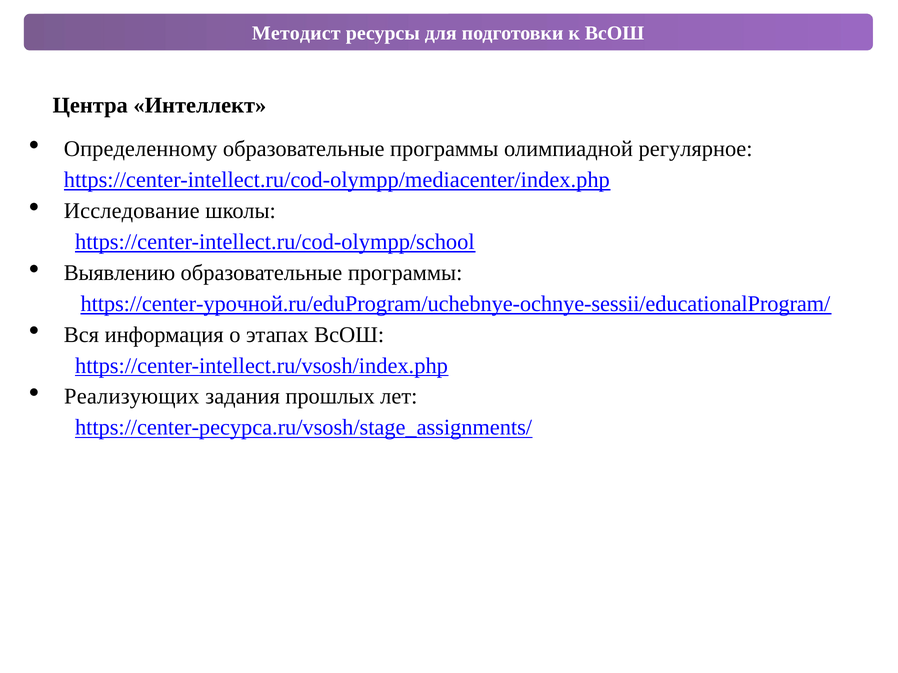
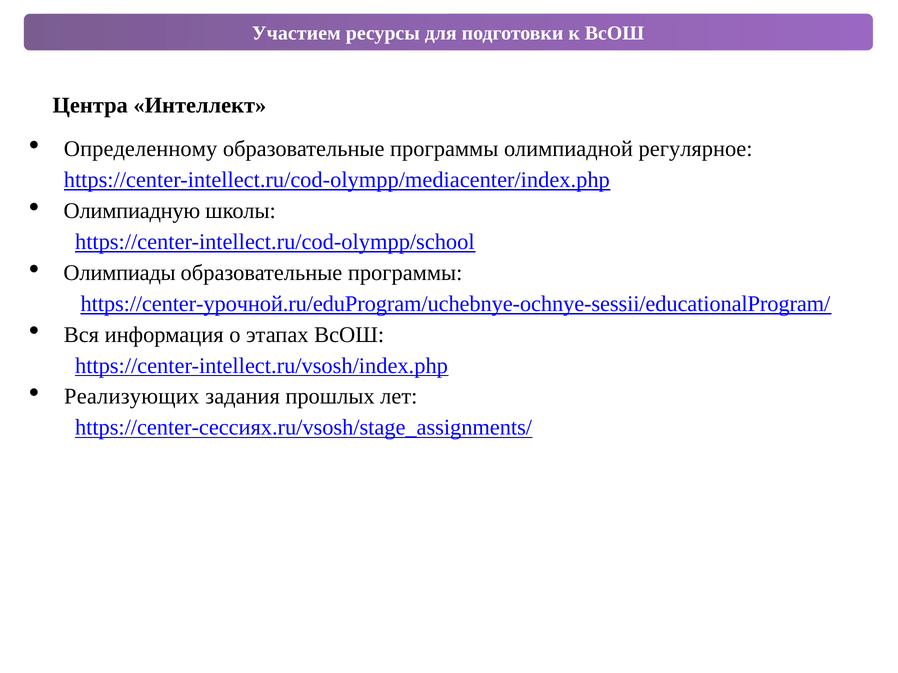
Методист: Методист -> Участием
Исследование: Исследование -> Олимпиадную
Выявлению: Выявлению -> Олимпиады
https://center-ресурса.ru/vsosh/stage_assignments/: https://center-ресурса.ru/vsosh/stage_assignments/ -> https://center-сессиях.ru/vsosh/stage_assignments/
